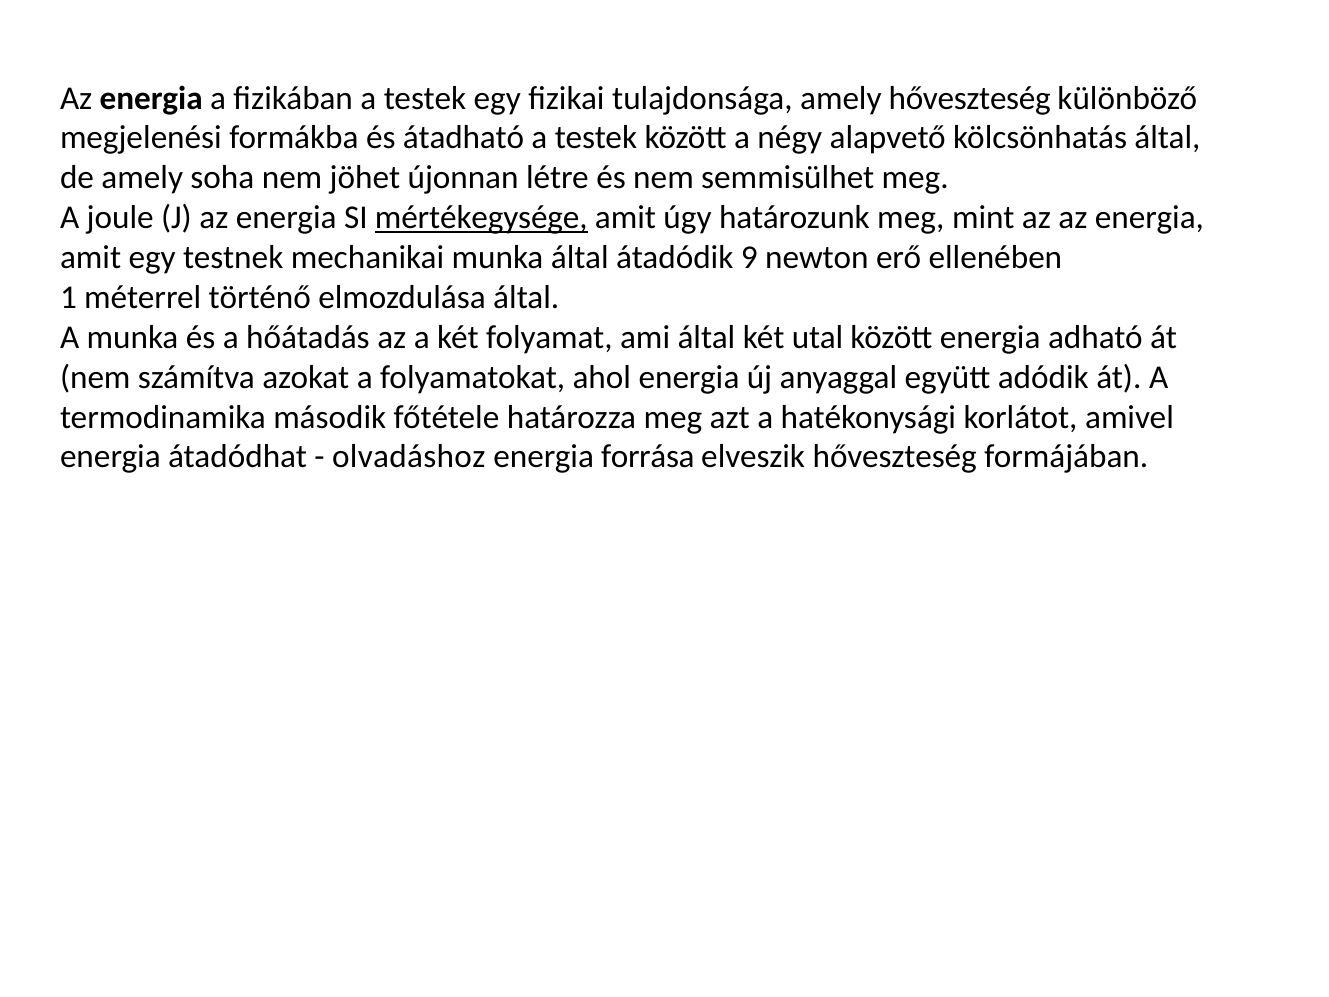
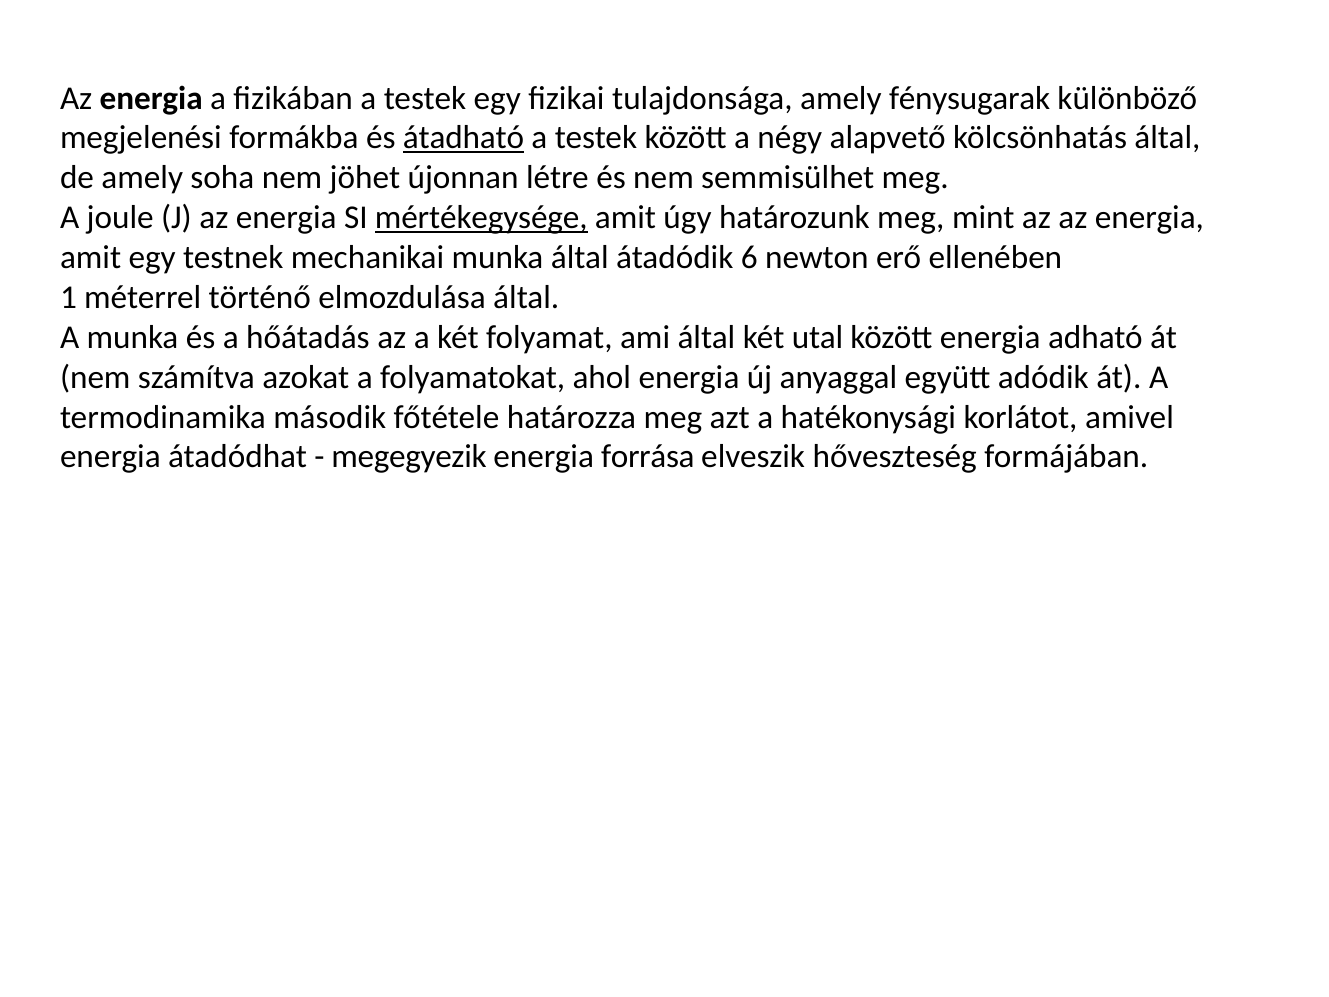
amely hőveszteség: hőveszteség -> fénysugarak
átadható underline: none -> present
9: 9 -> 6
olvadáshoz: olvadáshoz -> megegyezik
